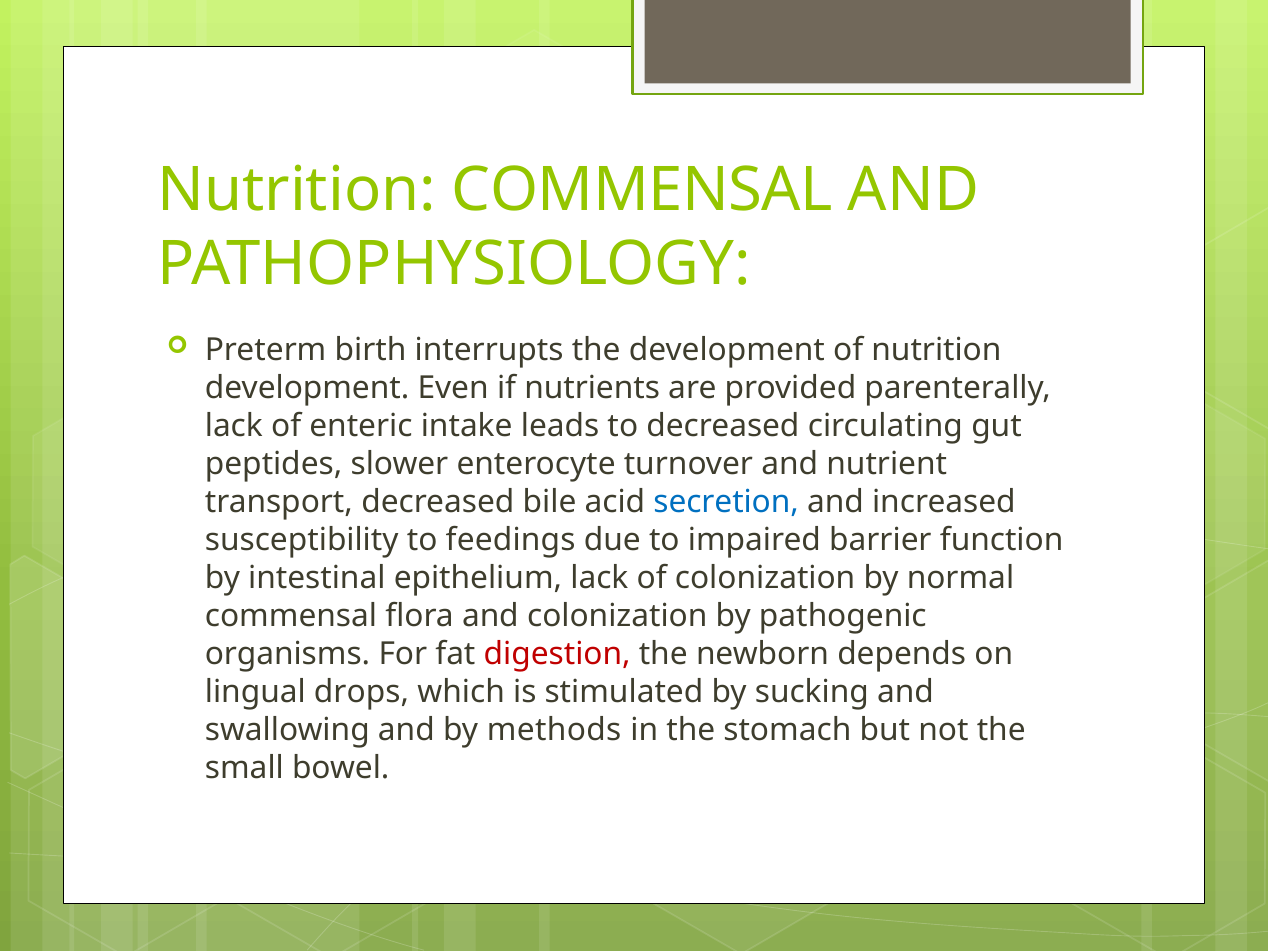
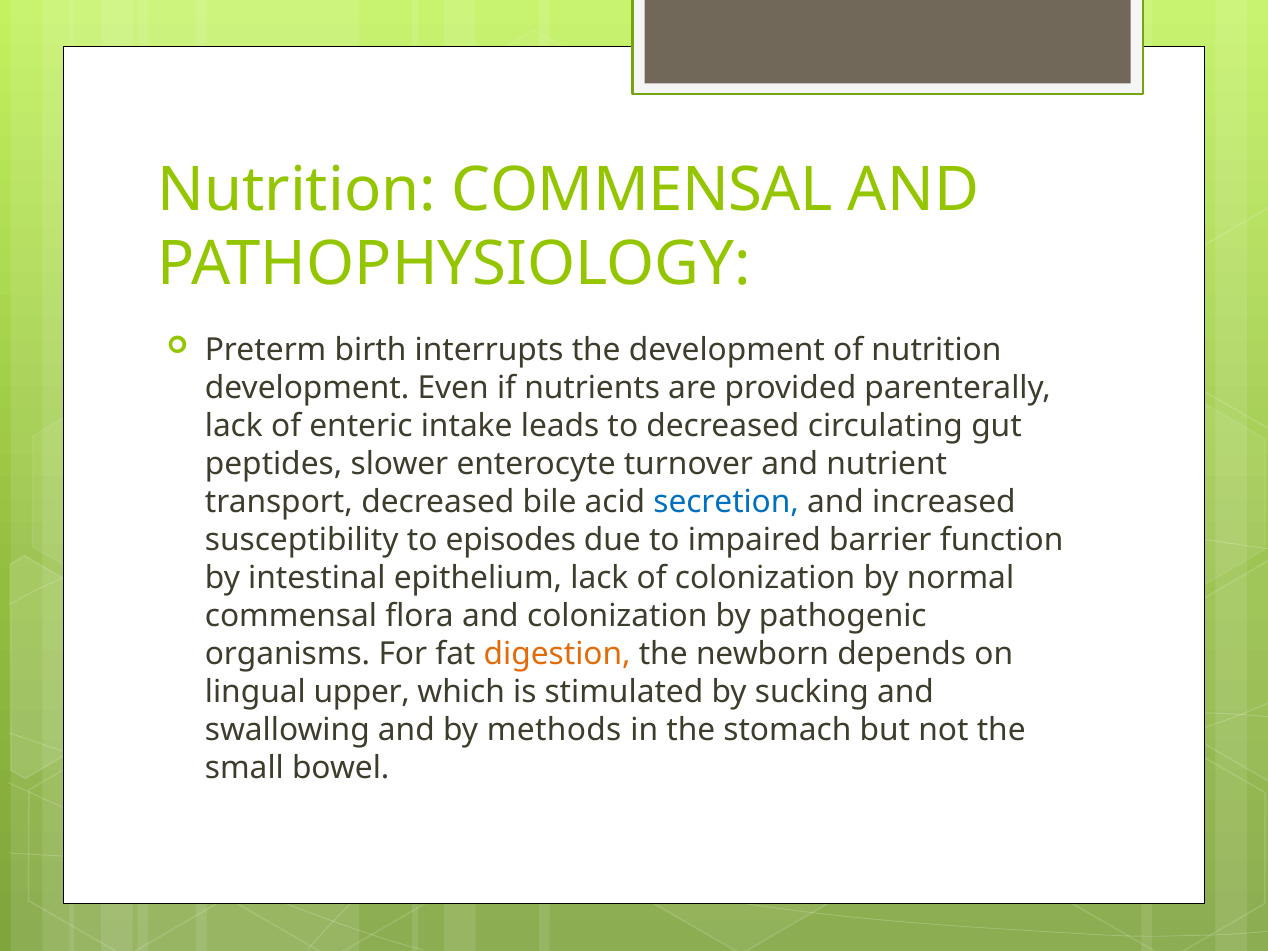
feedings: feedings -> episodes
digestion colour: red -> orange
drops: drops -> upper
